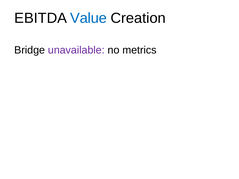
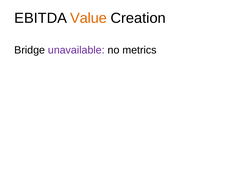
Value colour: blue -> orange
